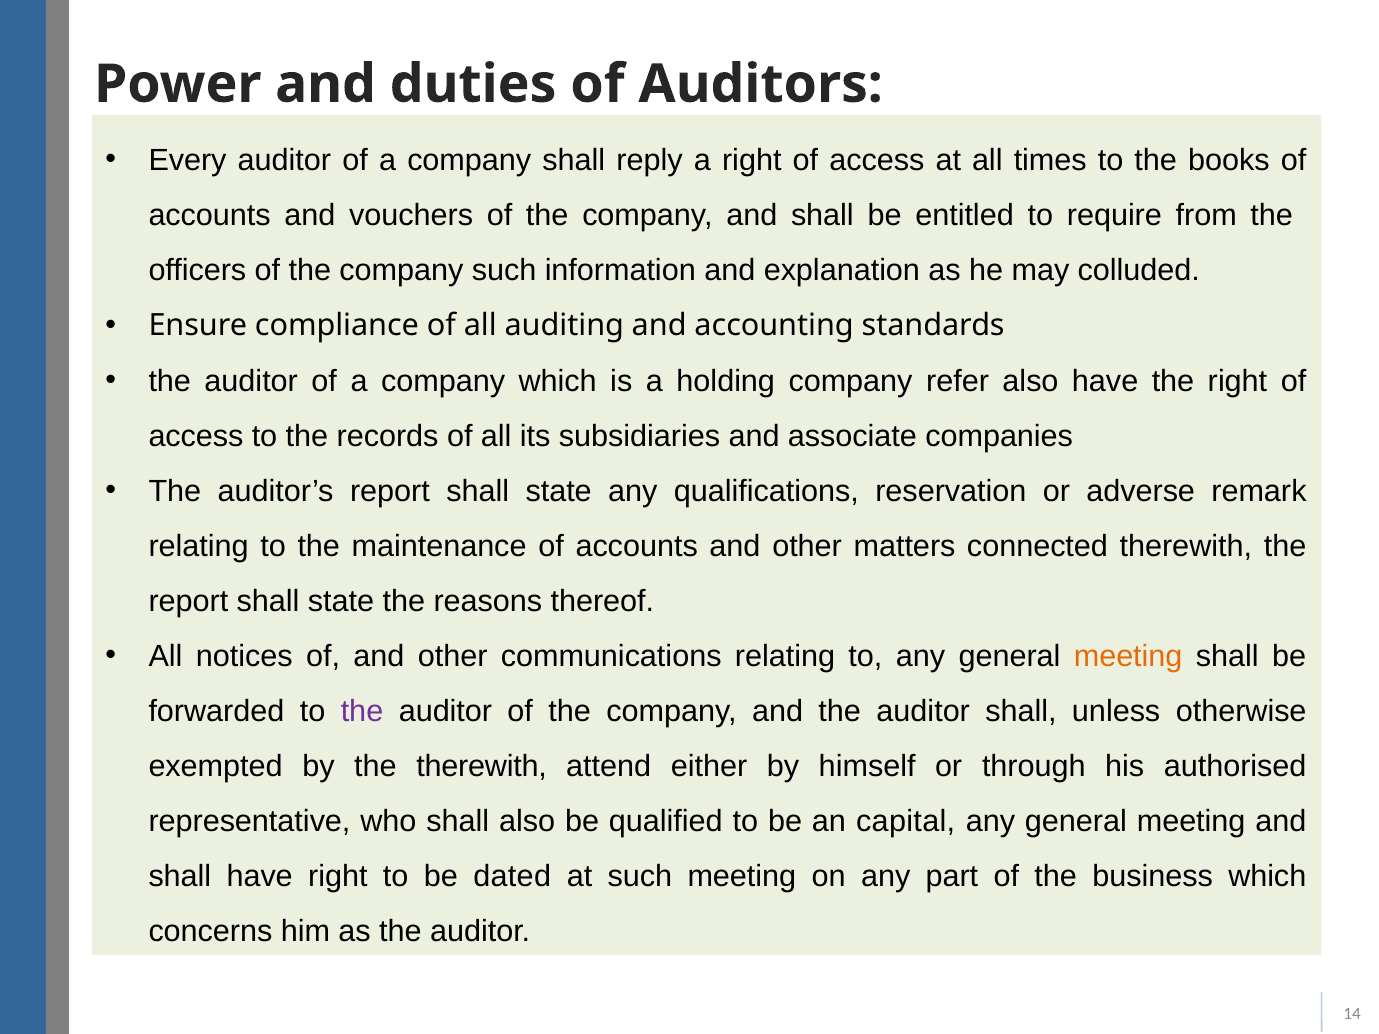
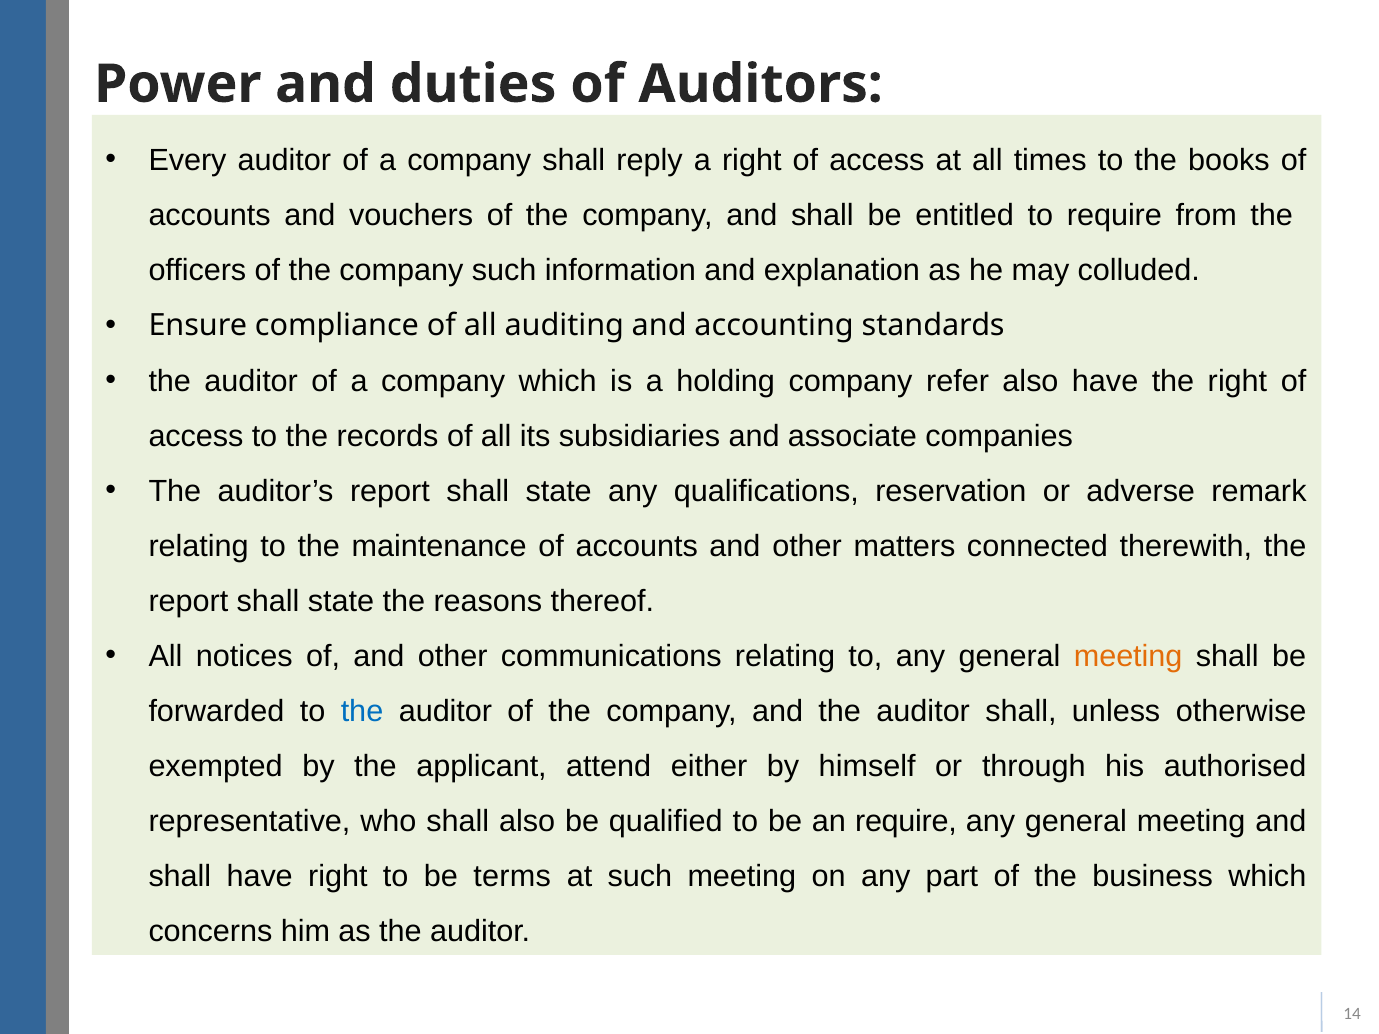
the at (362, 712) colour: purple -> blue
the therewith: therewith -> applicant
an capital: capital -> require
dated: dated -> terms
